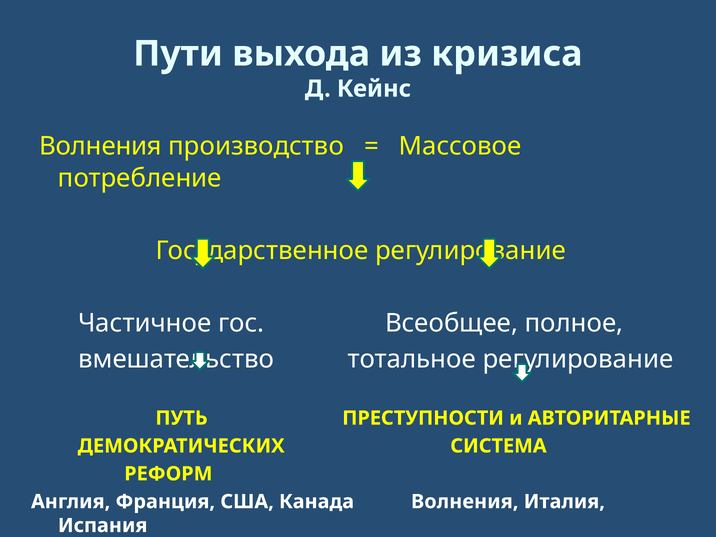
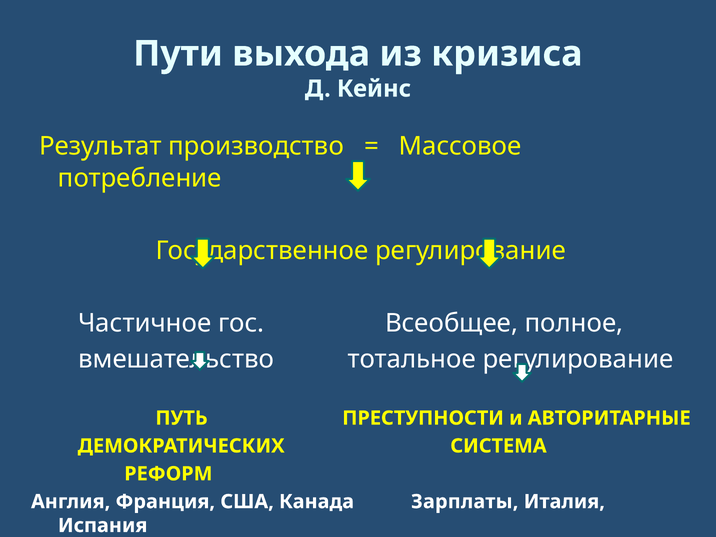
Волнения at (101, 146): Волнения -> Результат
Канада Волнения: Волнения -> Зарплаты
